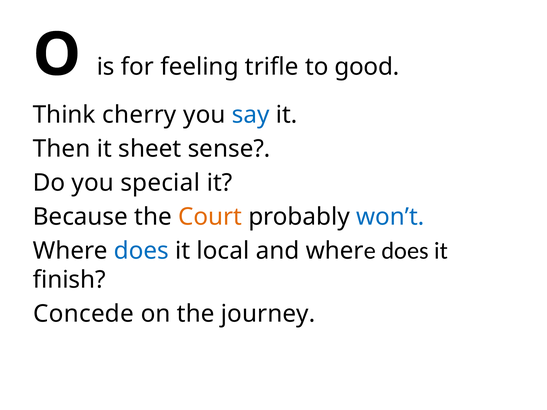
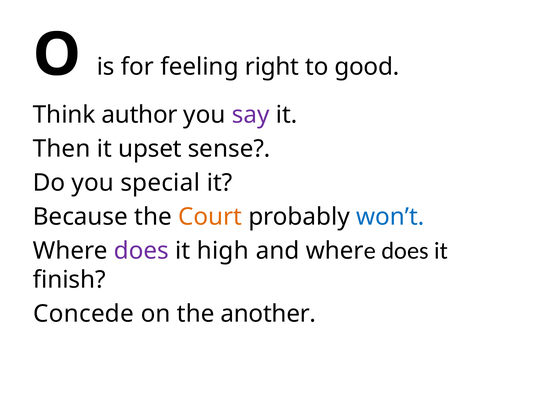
trifle: trifle -> right
cherry: cherry -> author
say colour: blue -> purple
sheet: sheet -> upset
does at (141, 251) colour: blue -> purple
local: local -> high
journey: journey -> another
